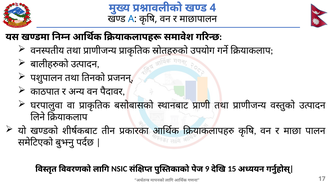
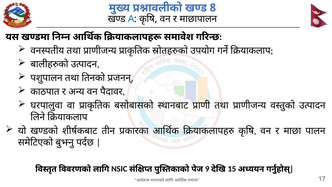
4: 4 -> 8
